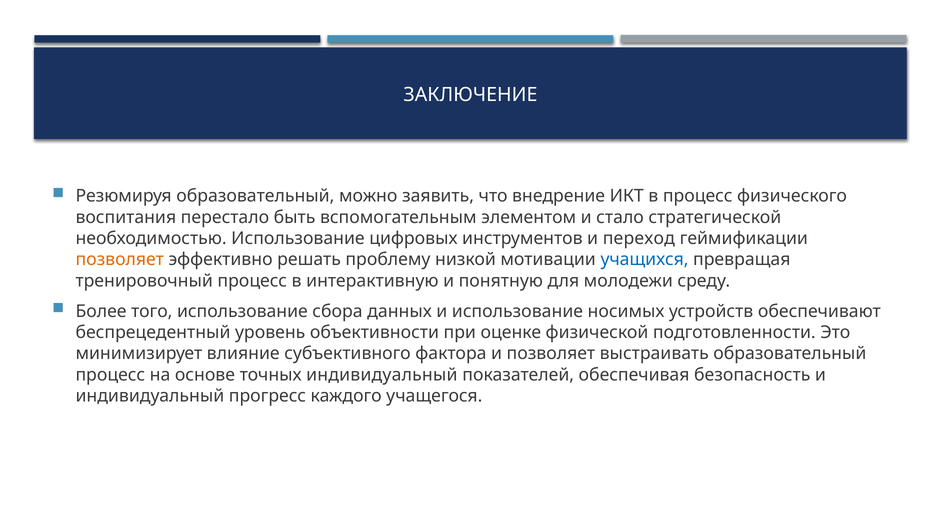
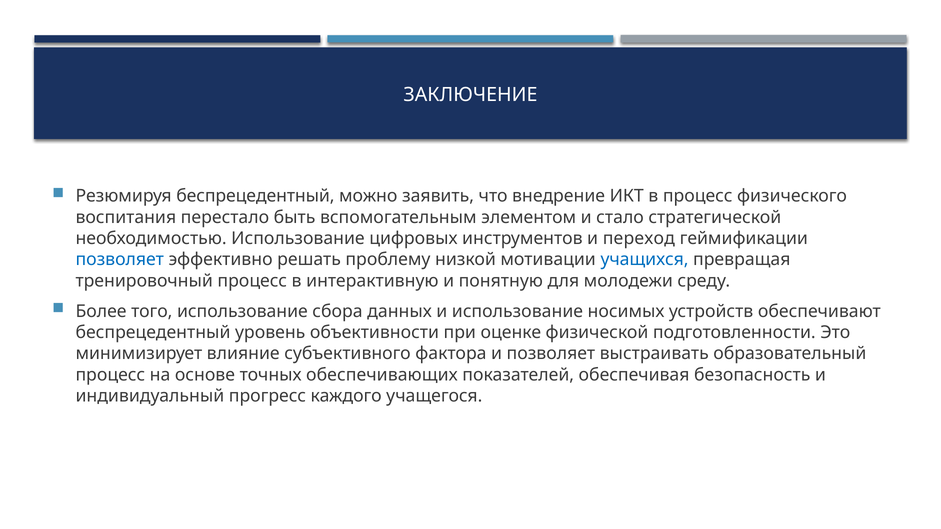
Резюмируя образовательный: образовательный -> беспрецедентный
позволяет at (120, 260) colour: orange -> blue
точных индивидуальный: индивидуальный -> обеспечивающих
